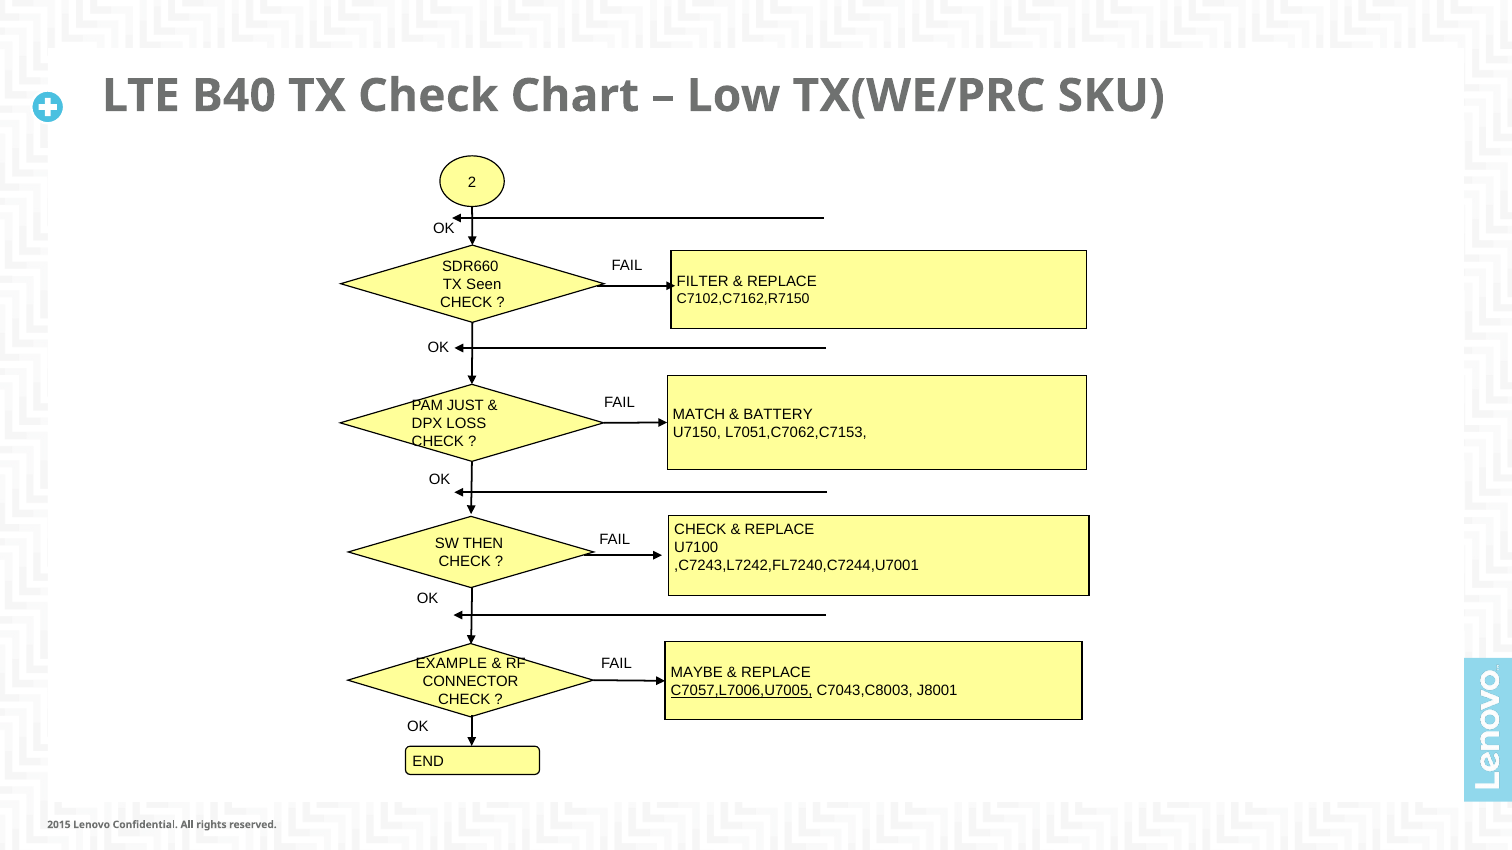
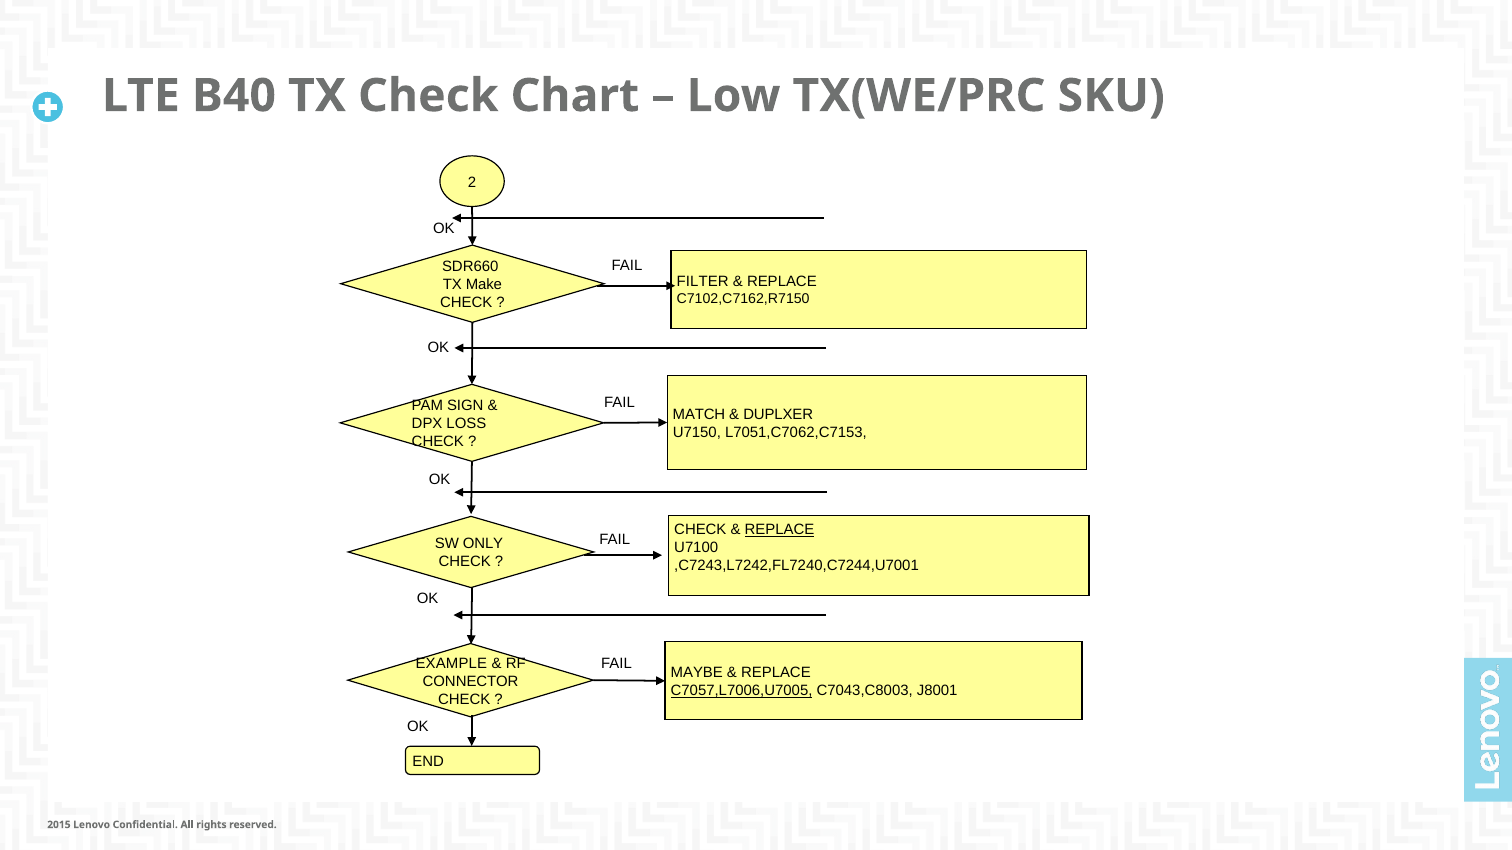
Seen: Seen -> Make
JUST: JUST -> SIGN
BATTERY: BATTERY -> DUPLXER
REPLACE at (780, 530) underline: none -> present
THEN: THEN -> ONLY
